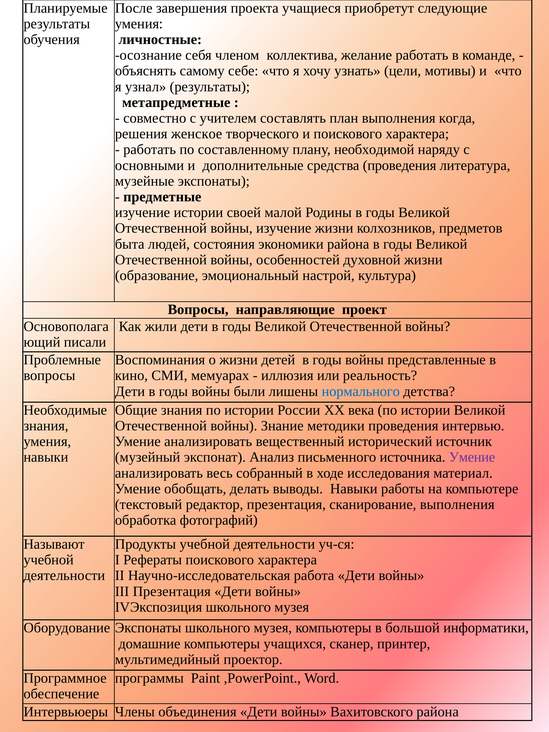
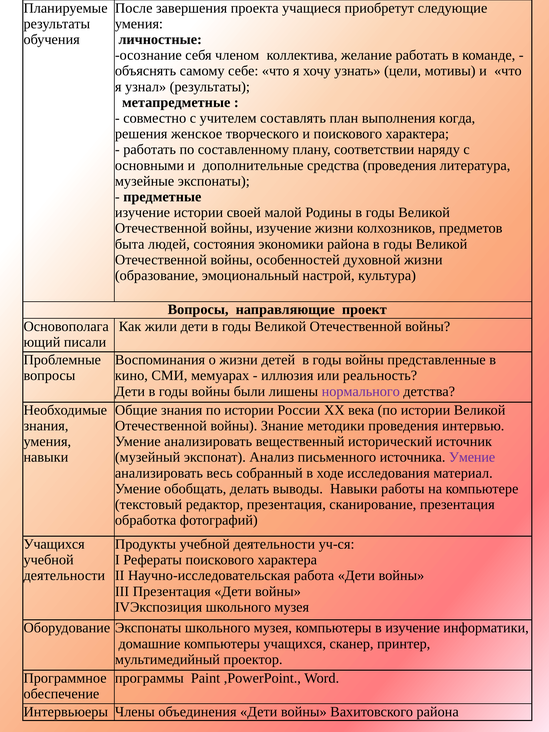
необходимой: необходимой -> соответствии
нормального colour: blue -> purple
сканирование выполнения: выполнения -> презентация
Называют at (54, 544): Называют -> Учащихся
в большой: большой -> изучение
